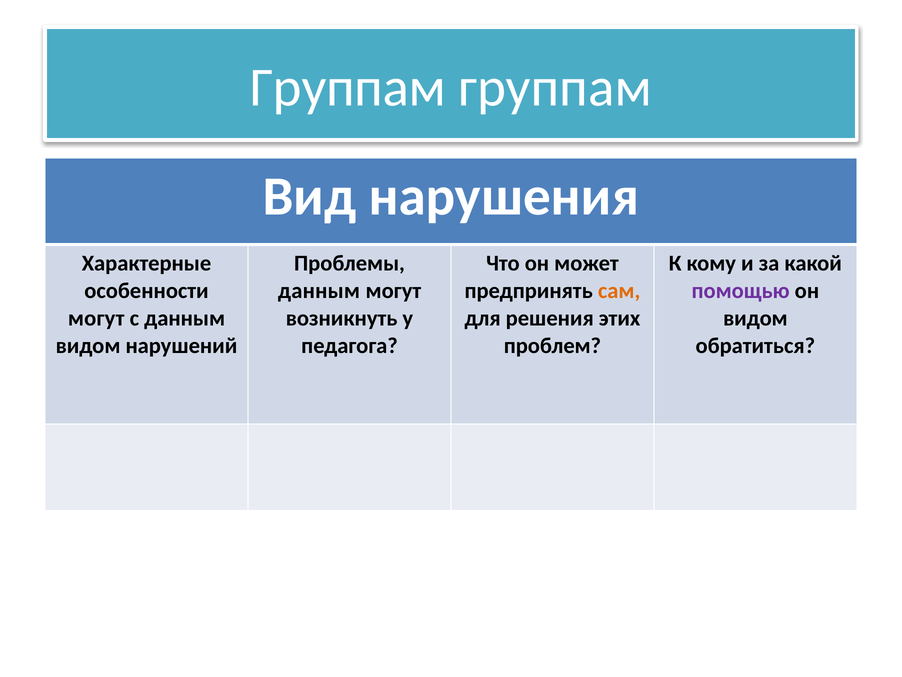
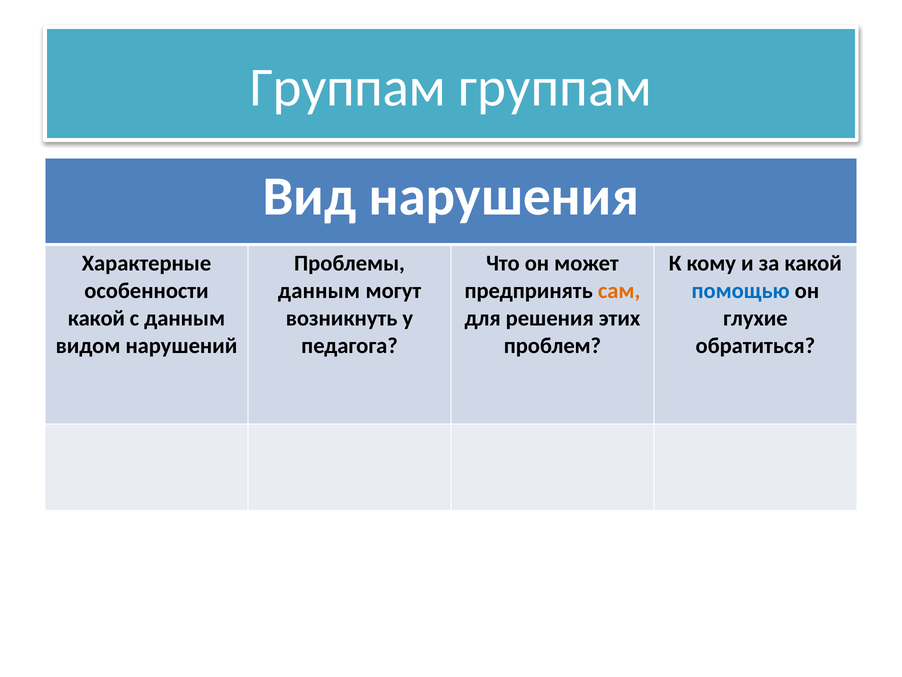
помощью colour: purple -> blue
могут at (96, 318): могут -> какой
видом at (755, 318): видом -> глухие
